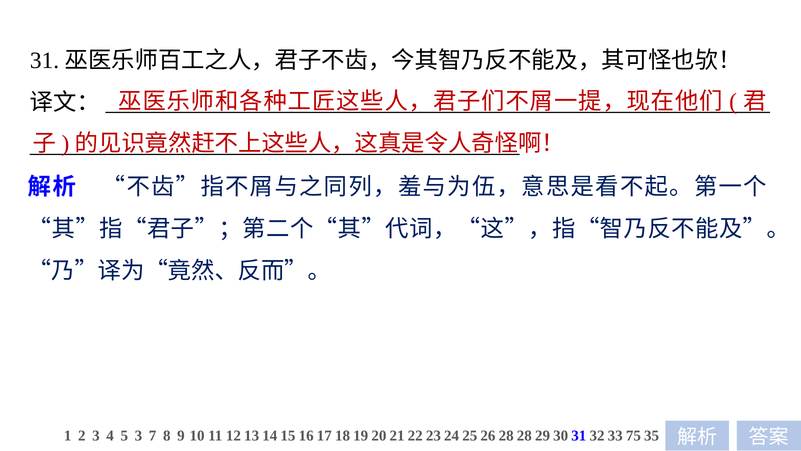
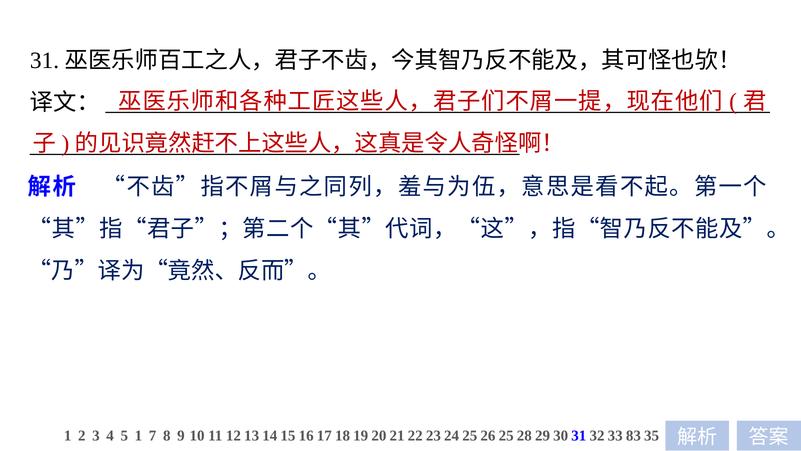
5 3: 3 -> 1
28: 28 -> 25
75: 75 -> 83
